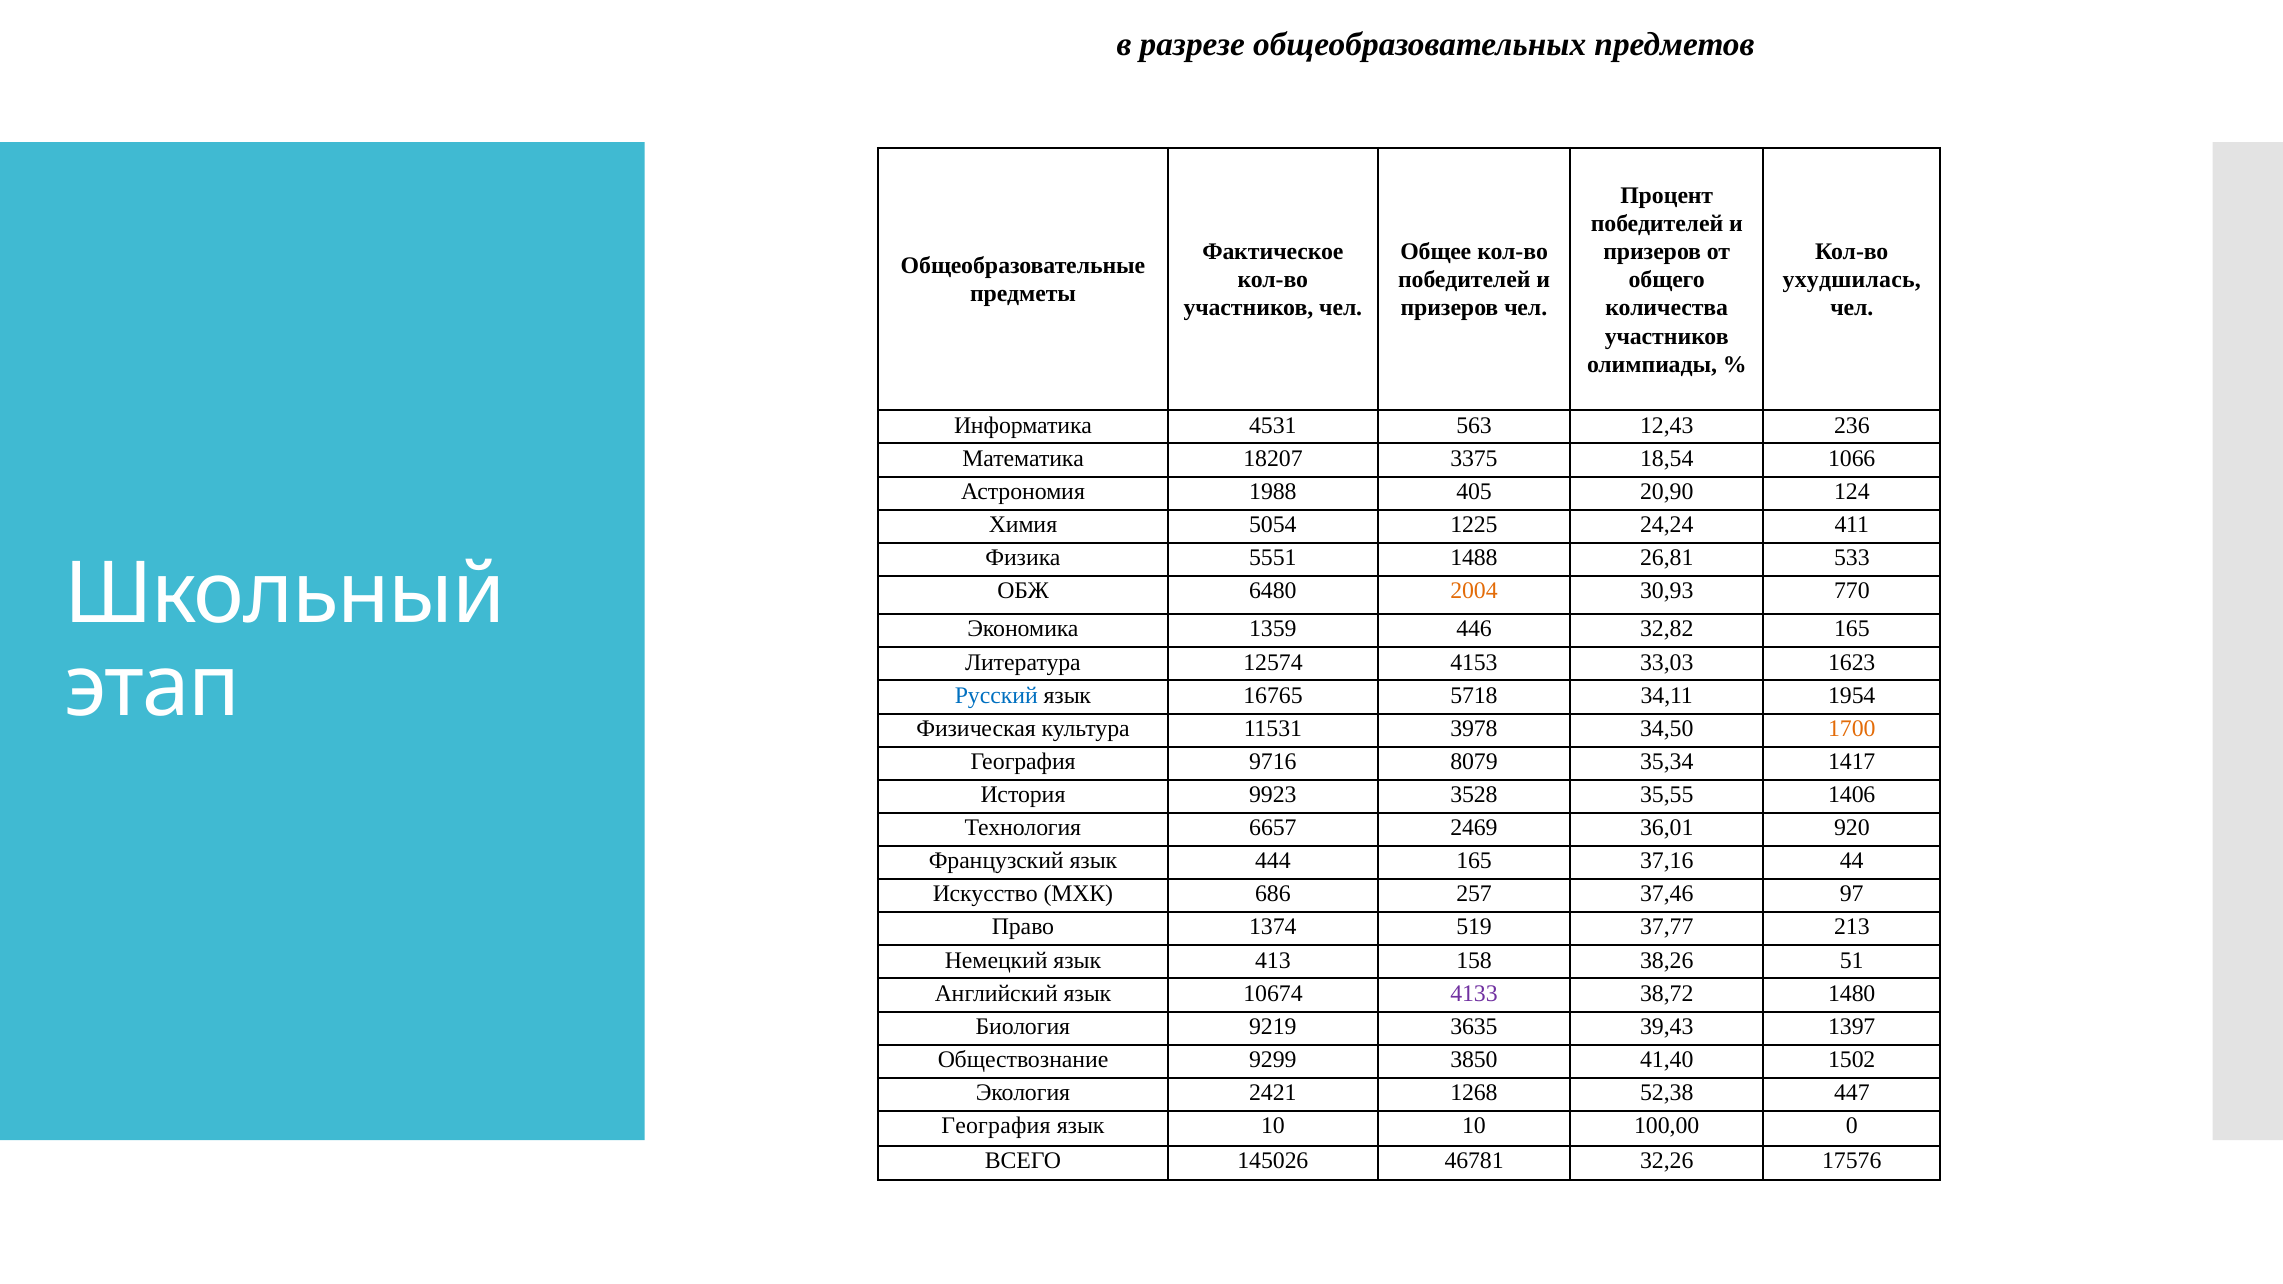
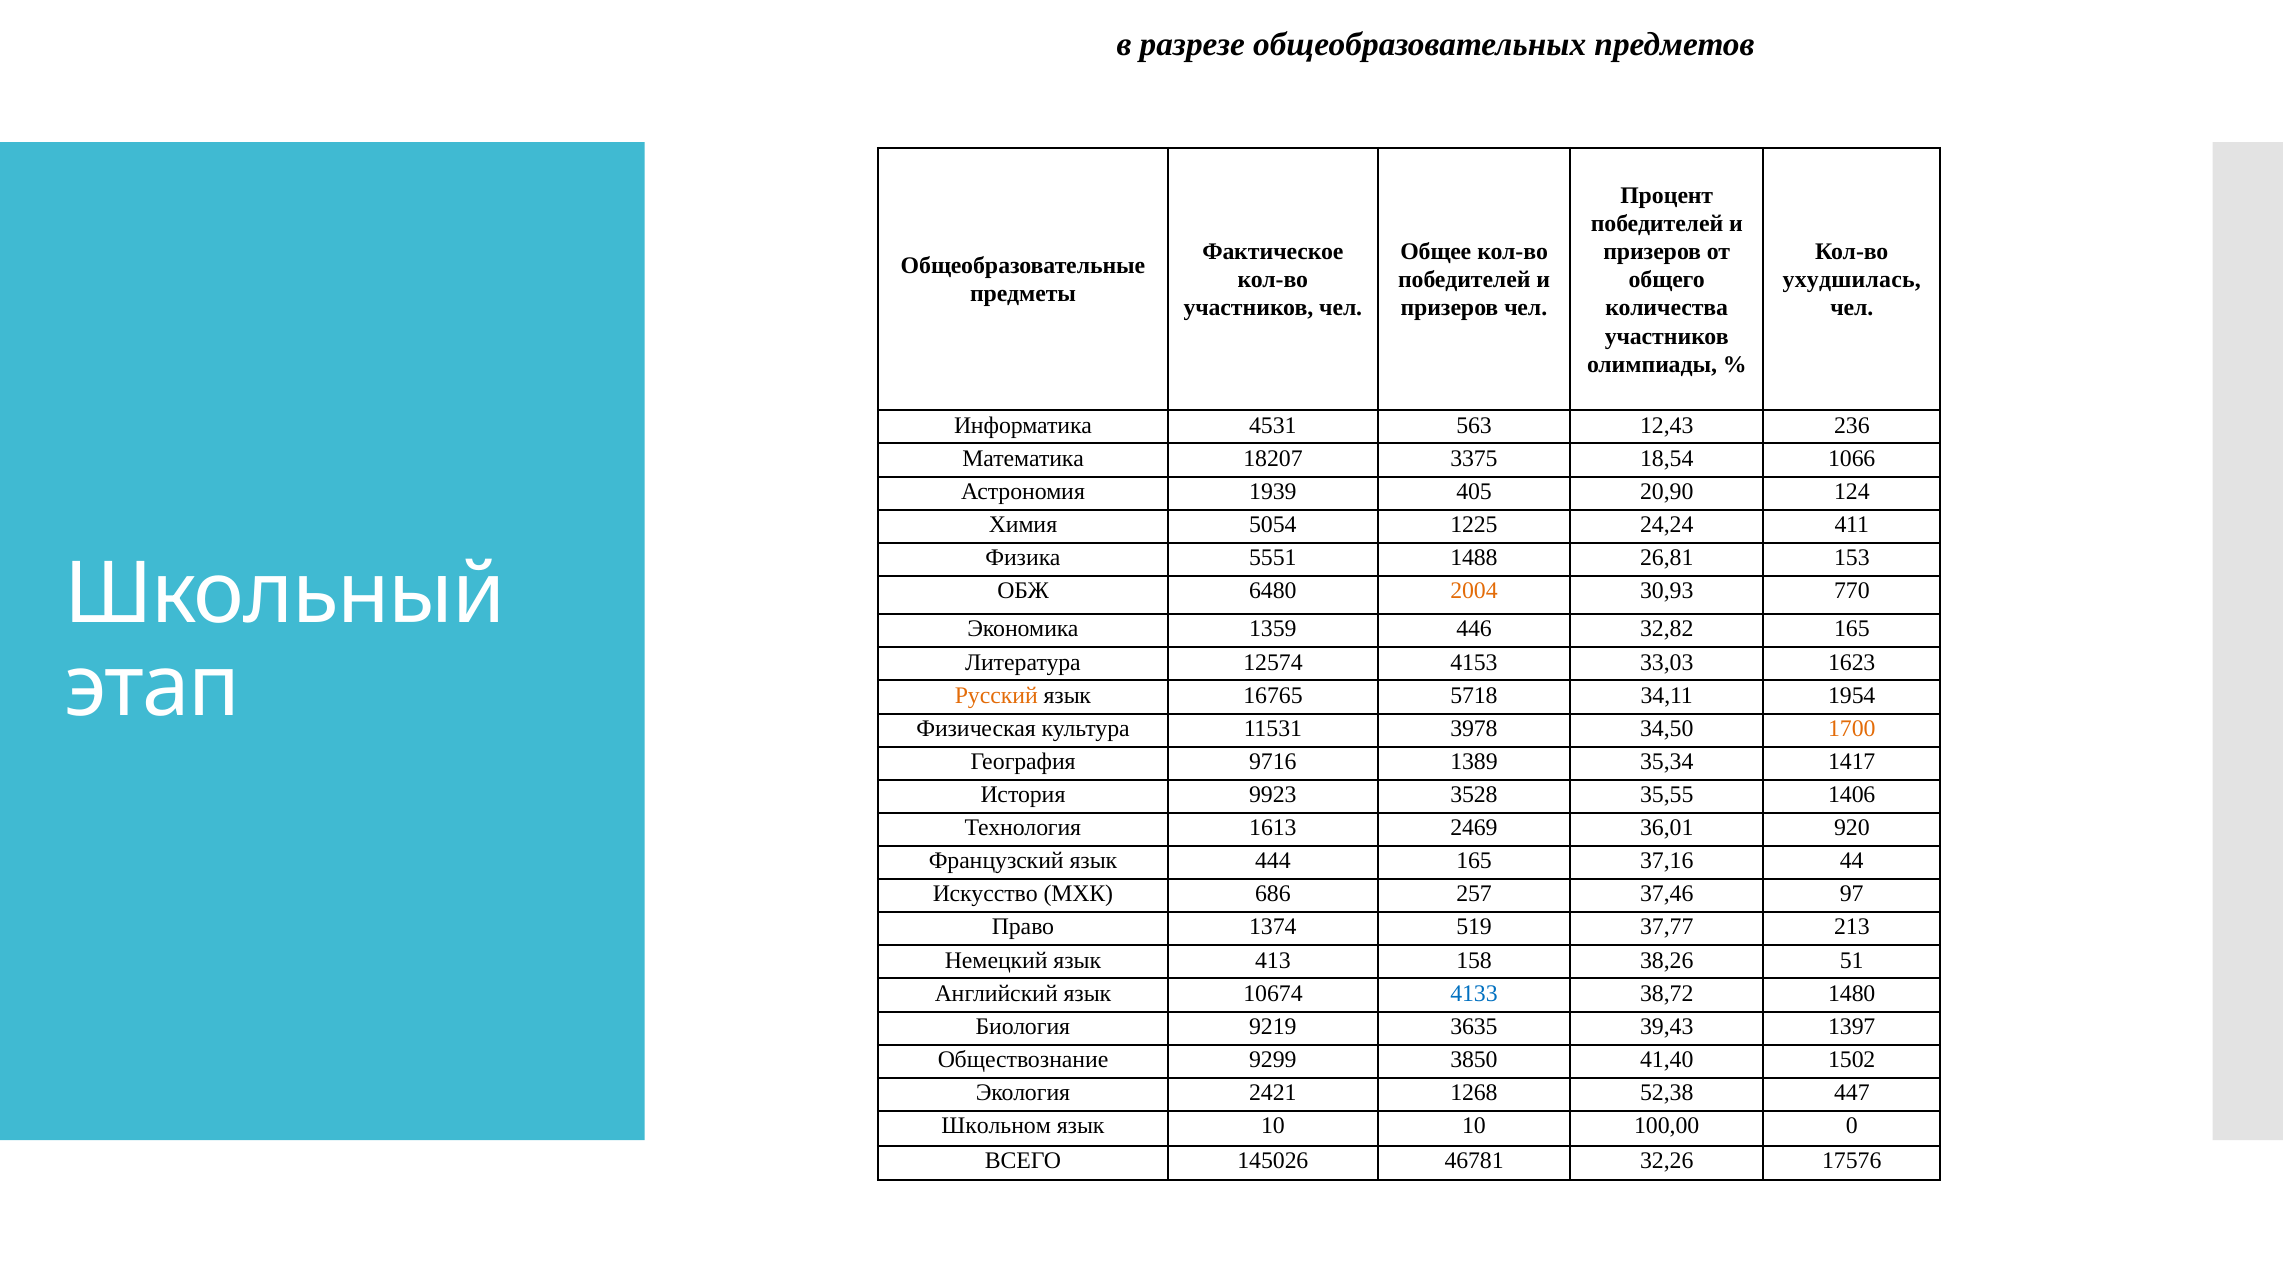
1988: 1988 -> 1939
533: 533 -> 153
Русский colour: blue -> orange
8079: 8079 -> 1389
6657: 6657 -> 1613
4133 colour: purple -> blue
География at (996, 1126): География -> Школьном
